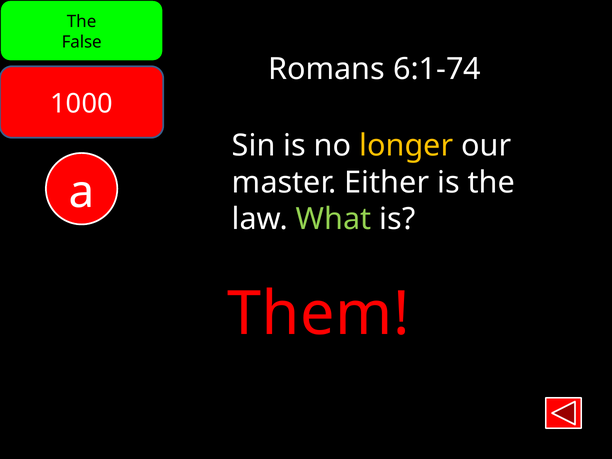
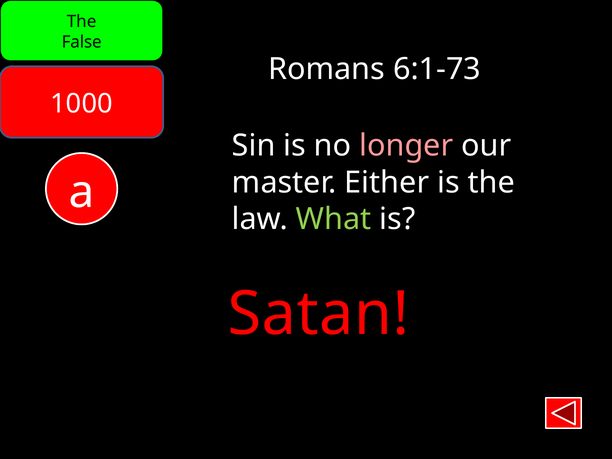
6:1-74: 6:1-74 -> 6:1-73
longer colour: yellow -> pink
Them: Them -> Satan
